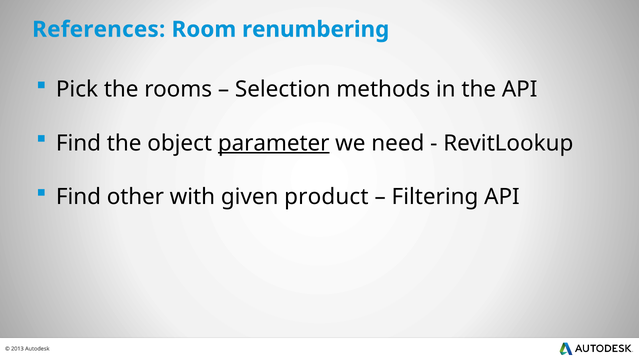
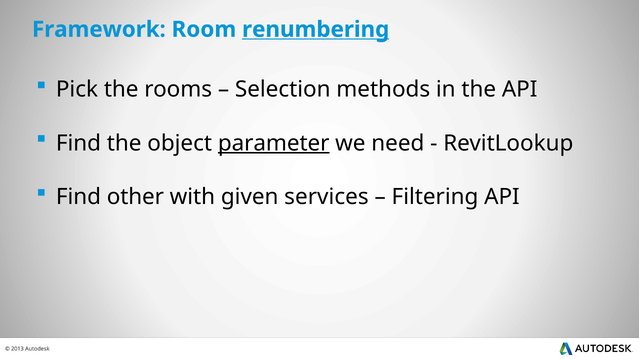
References: References -> Framework
renumbering underline: none -> present
product: product -> services
